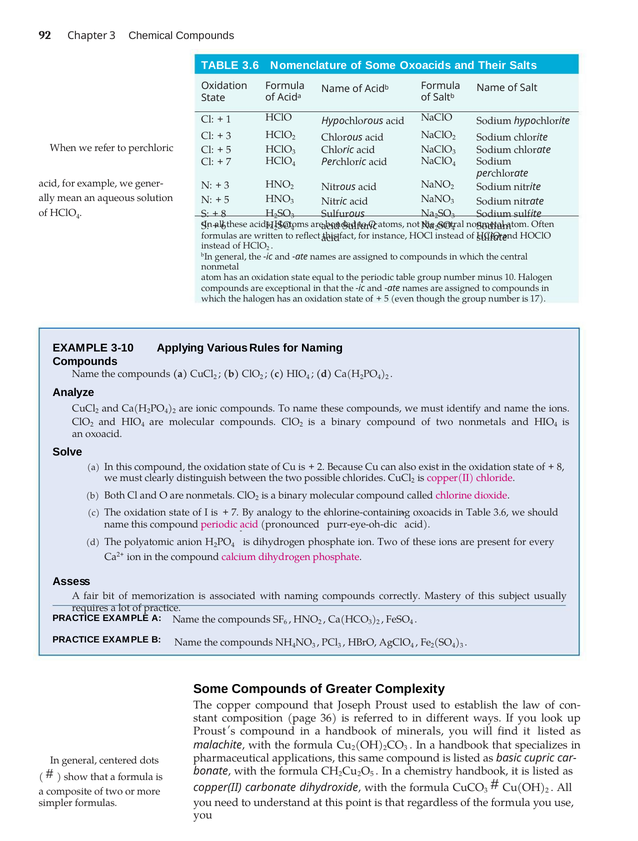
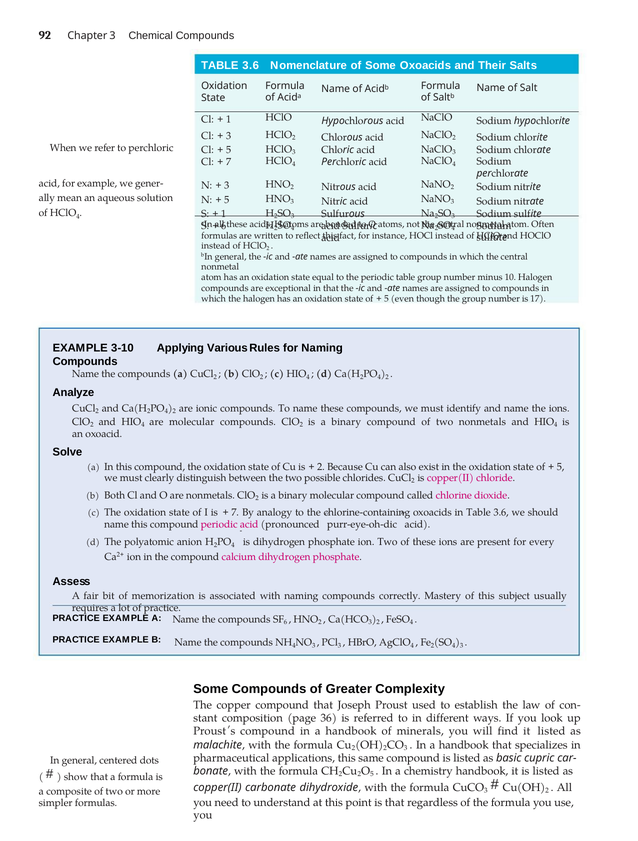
8 at (224, 214): 8 -> 1
8 at (561, 467): 8 -> 5
